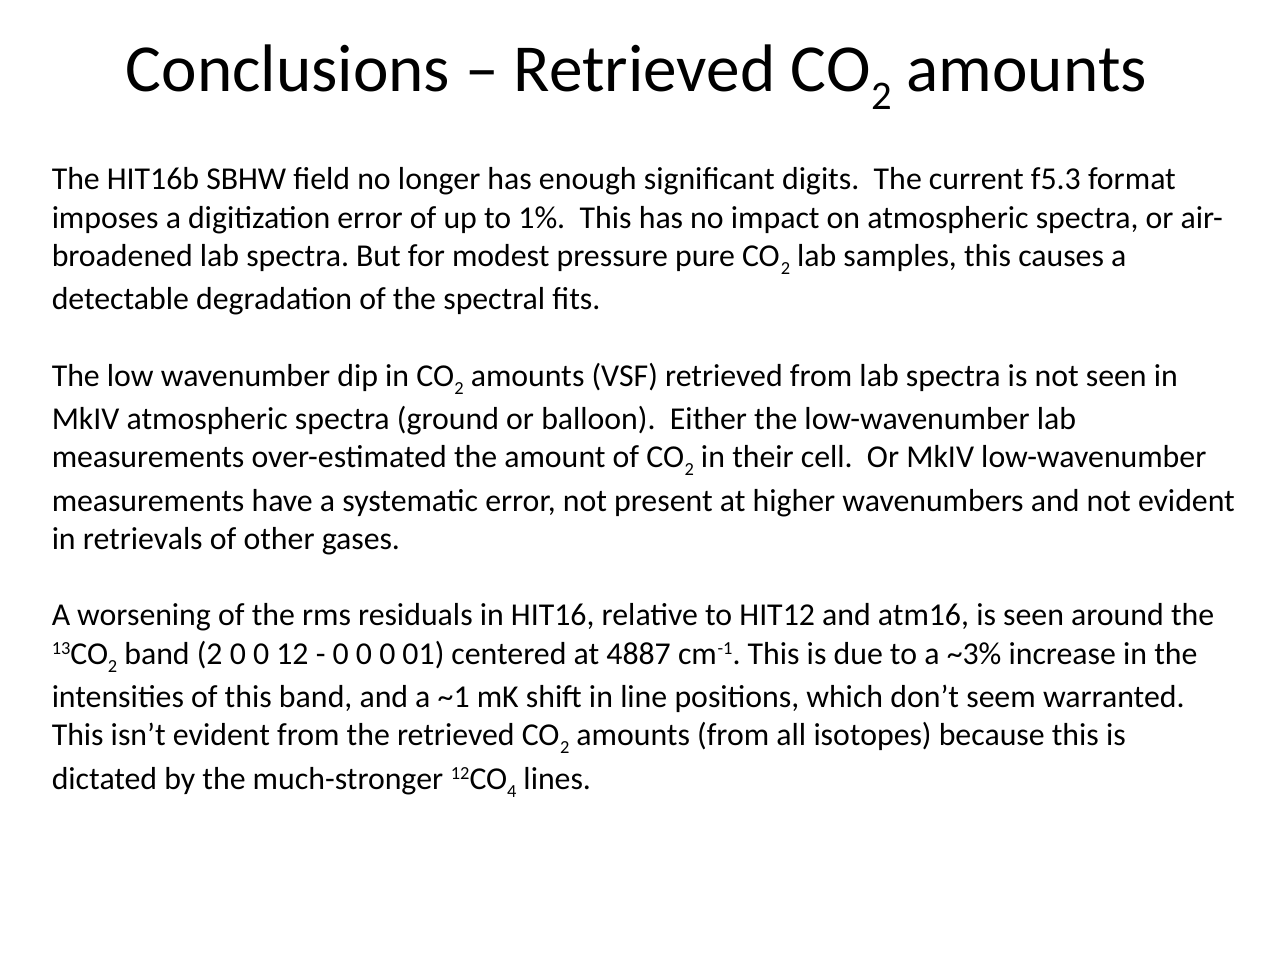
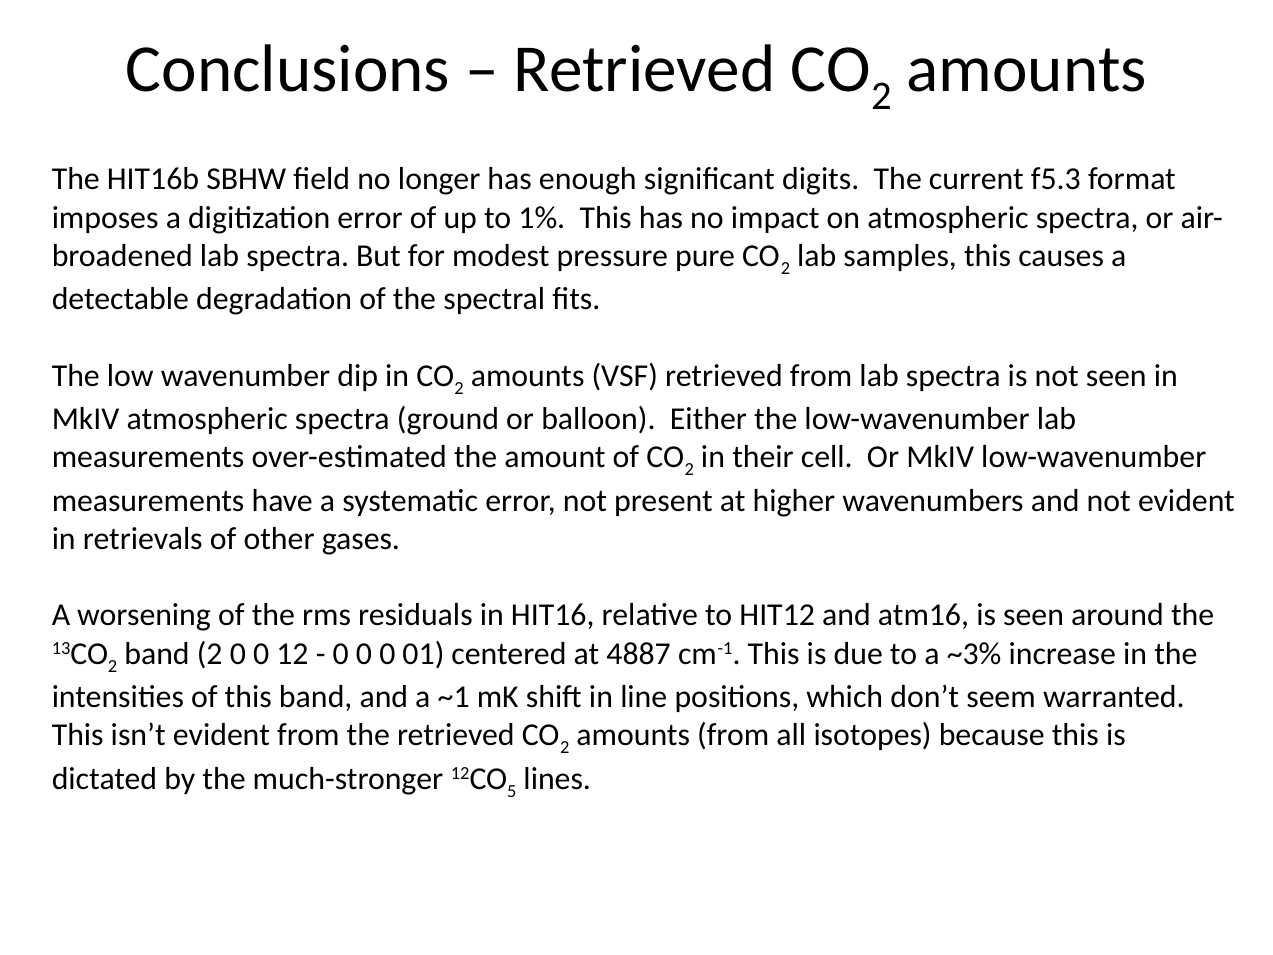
4: 4 -> 5
